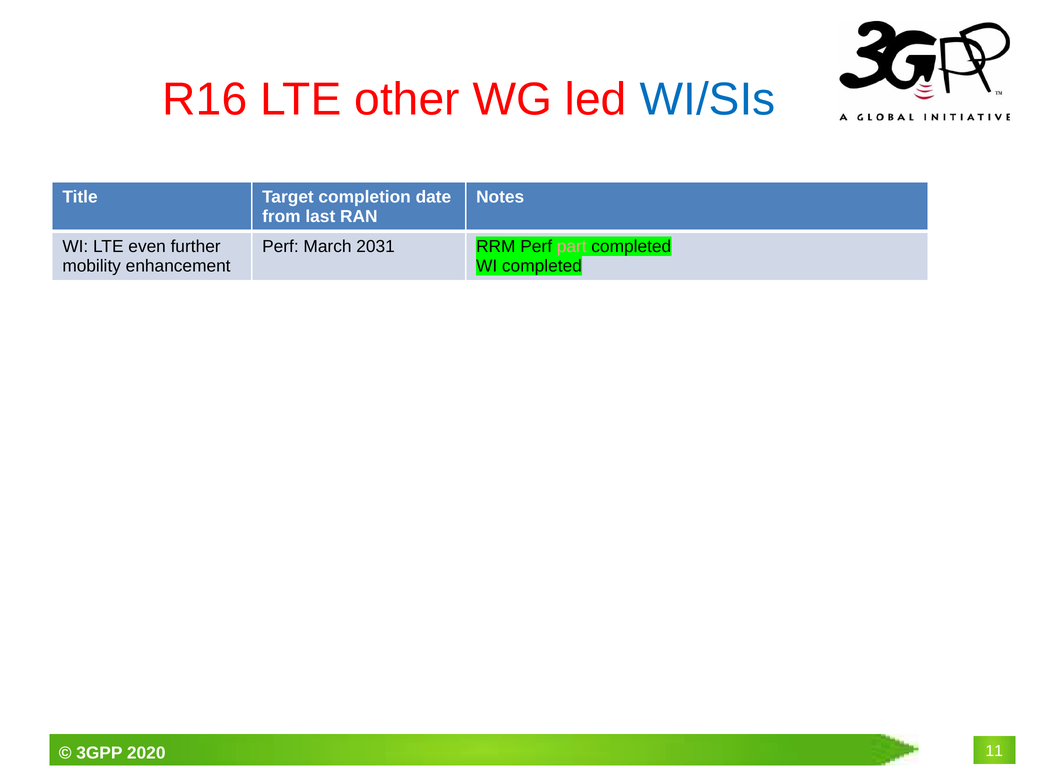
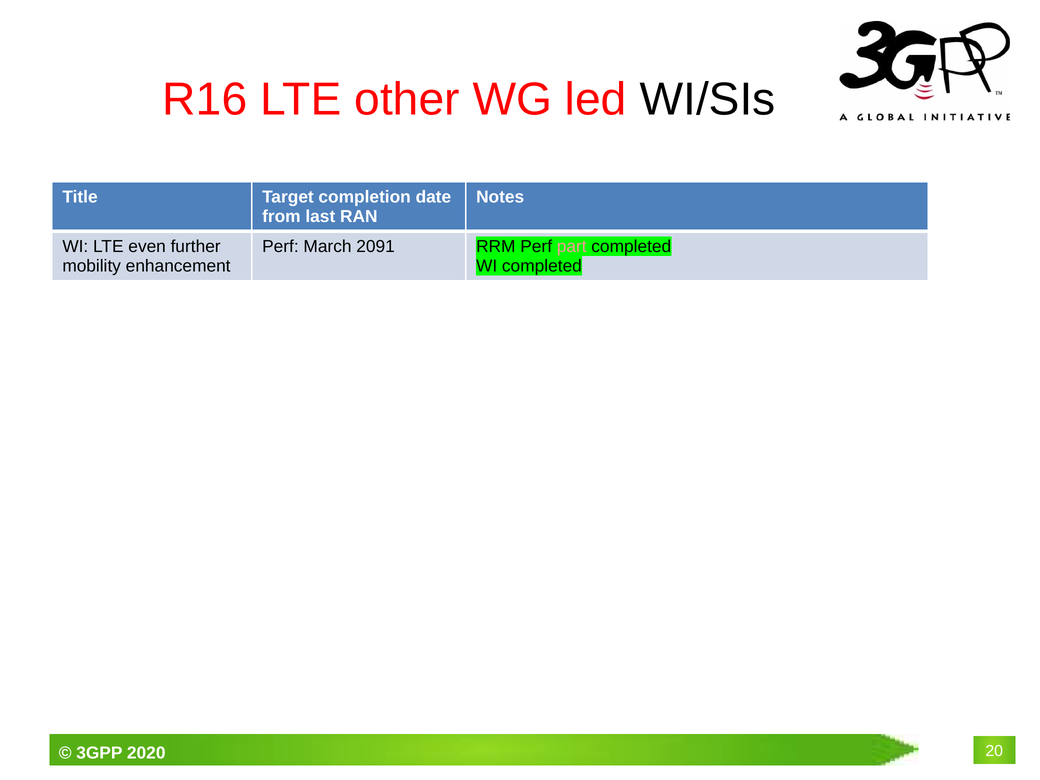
WI/SIs colour: blue -> black
2031: 2031 -> 2091
11: 11 -> 20
